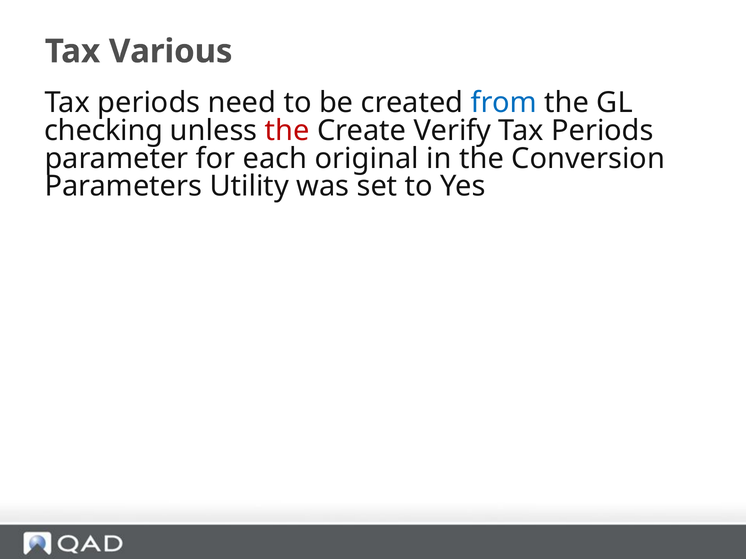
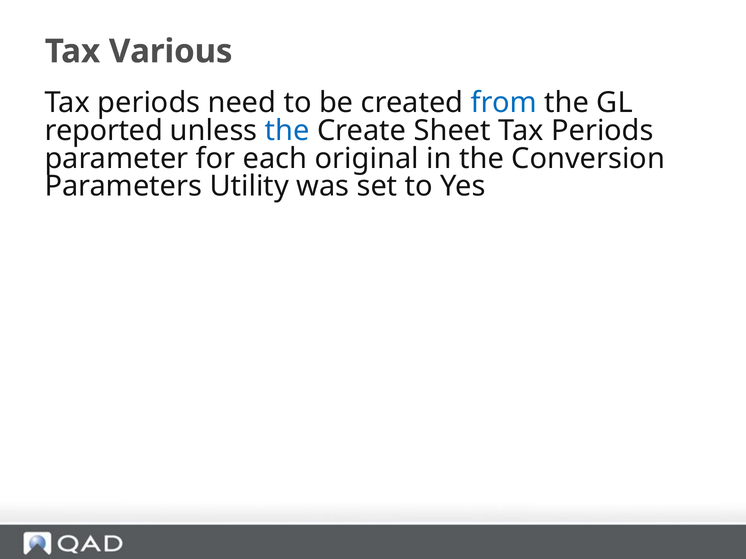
checking: checking -> reported
the at (287, 131) colour: red -> blue
Verify: Verify -> Sheet
